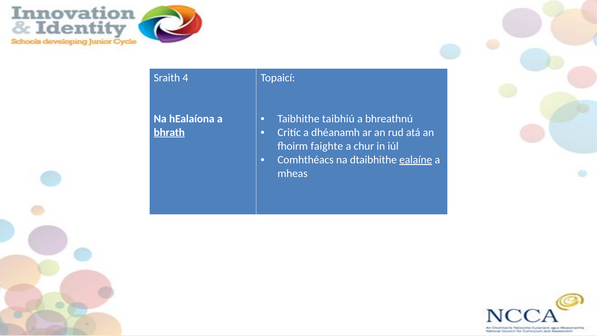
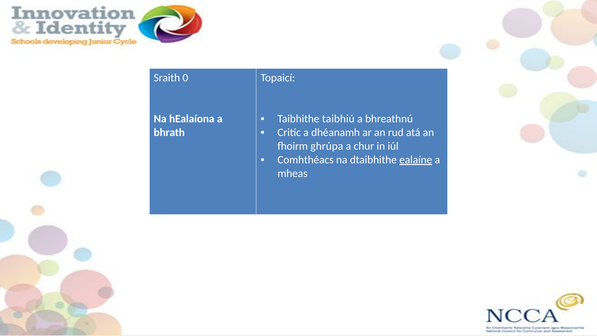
4: 4 -> 0
bhrath underline: present -> none
faighte: faighte -> ghrúpa
